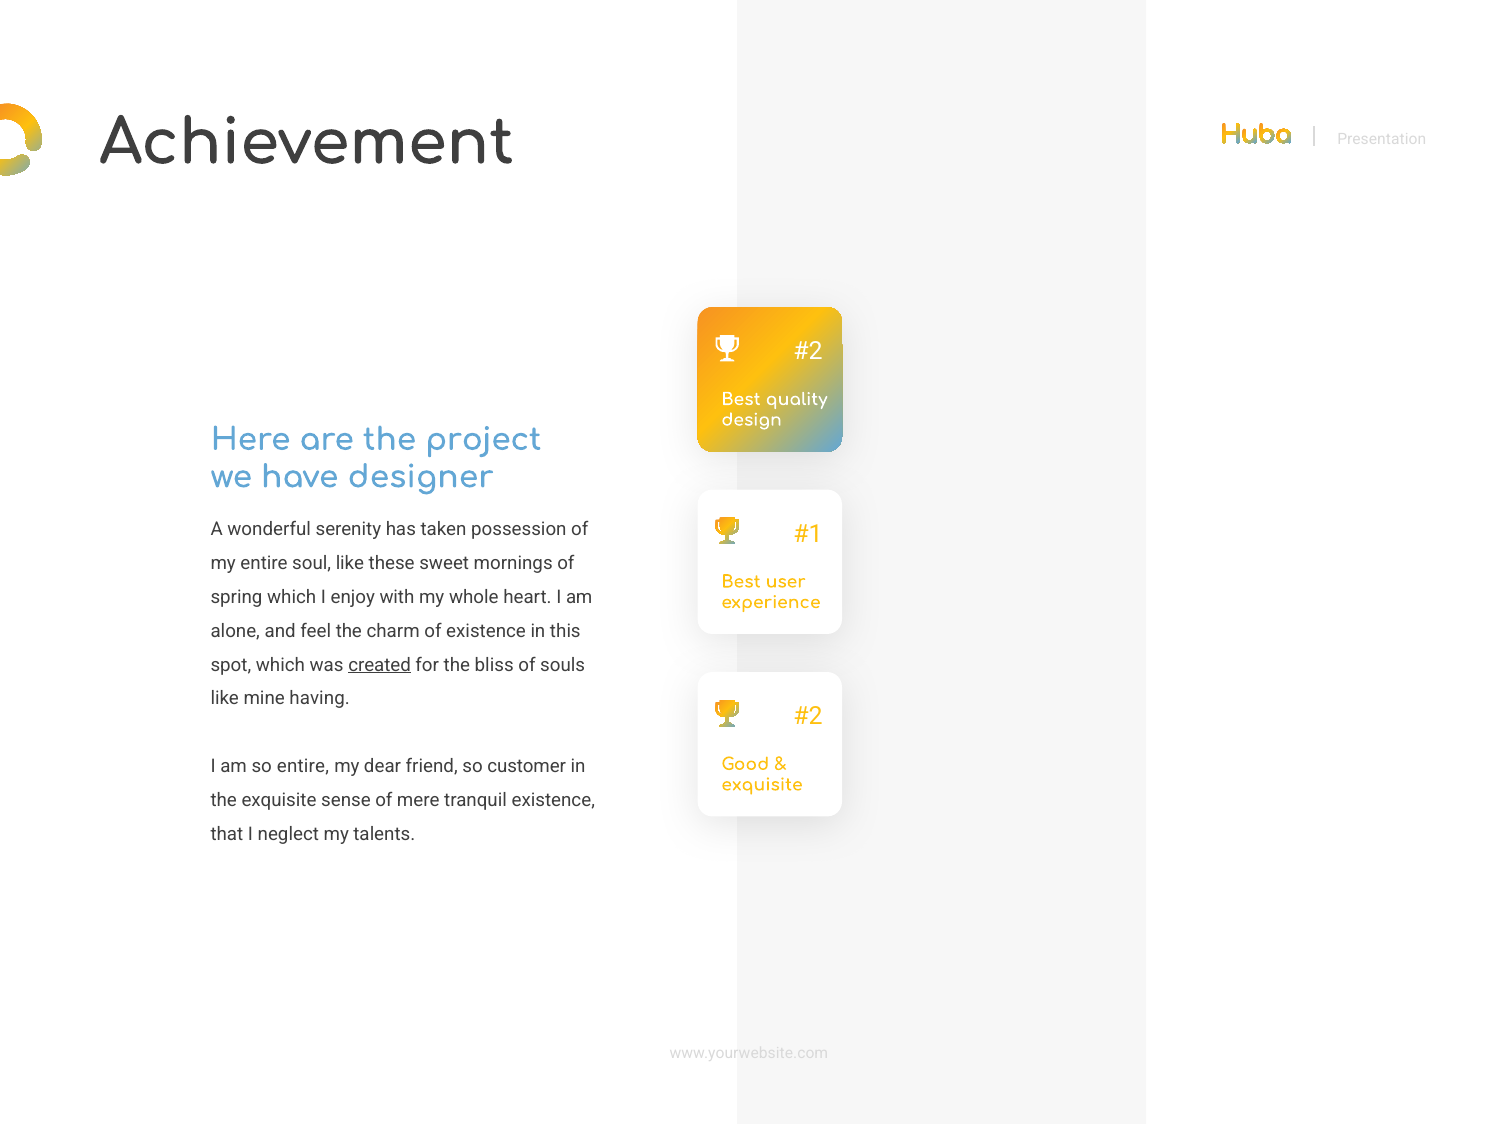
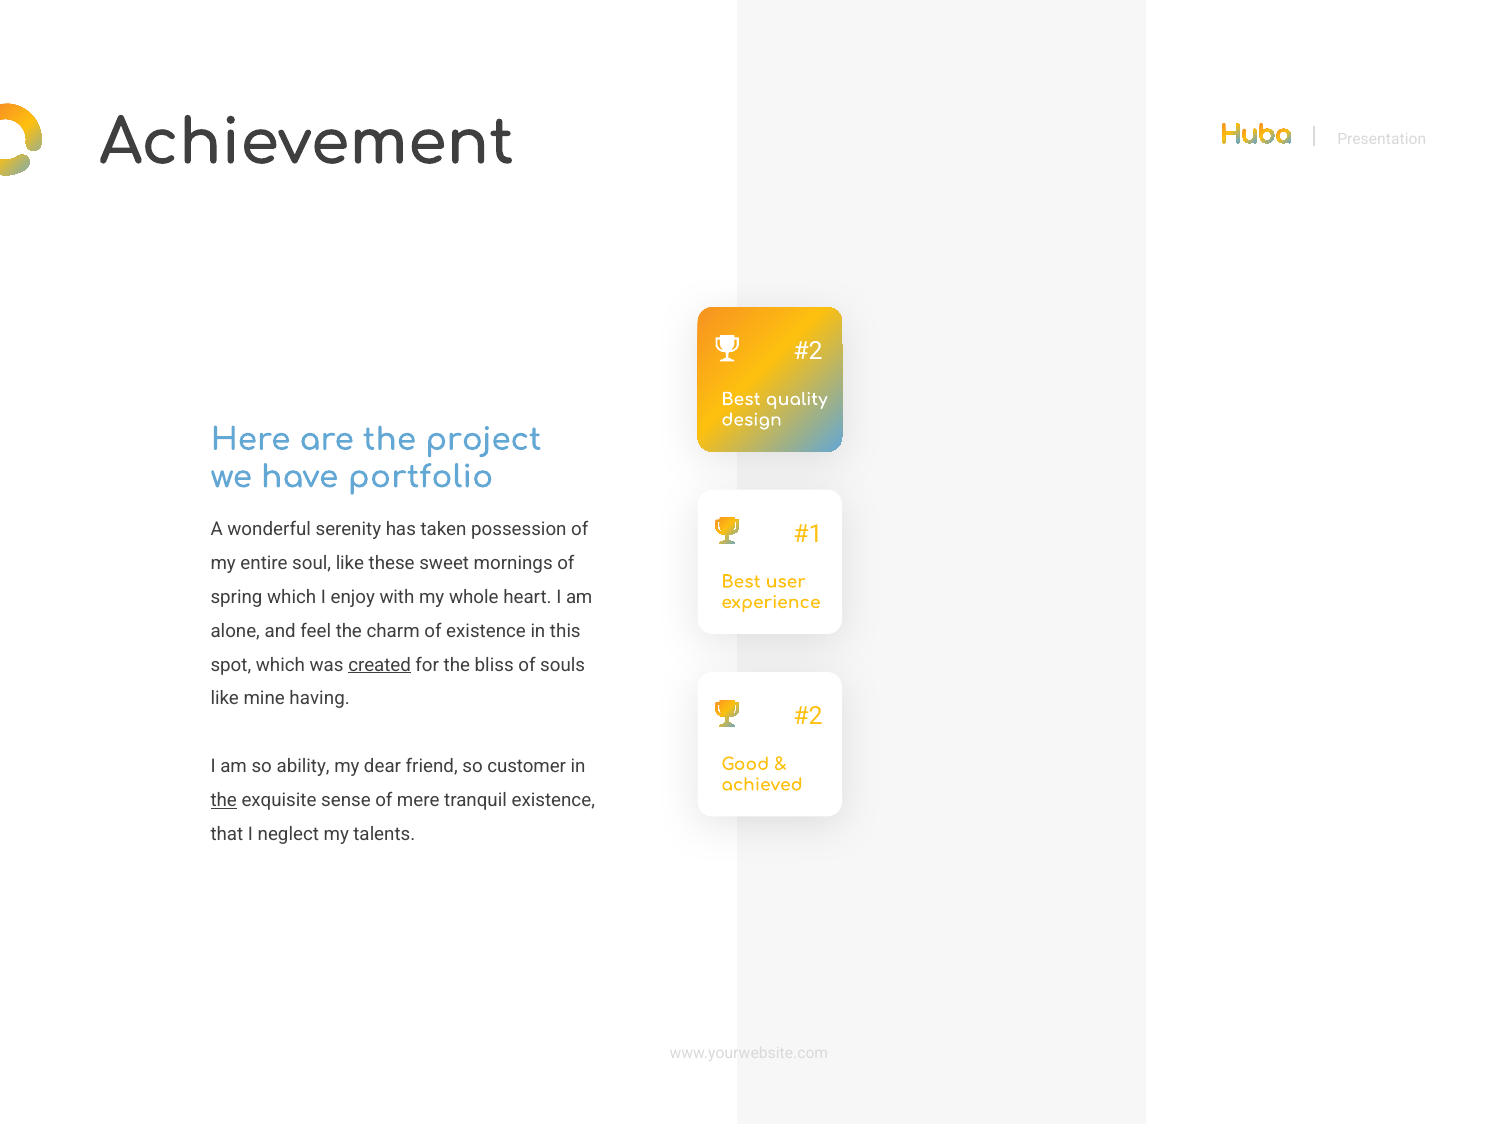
designer: designer -> portfolio
so entire: entire -> ability
exquisite at (762, 785): exquisite -> achieved
the at (224, 800) underline: none -> present
